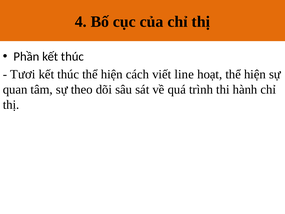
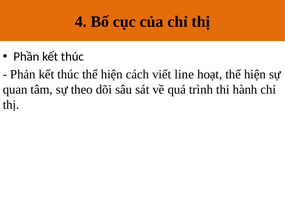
Tươi: Tươi -> Phản
